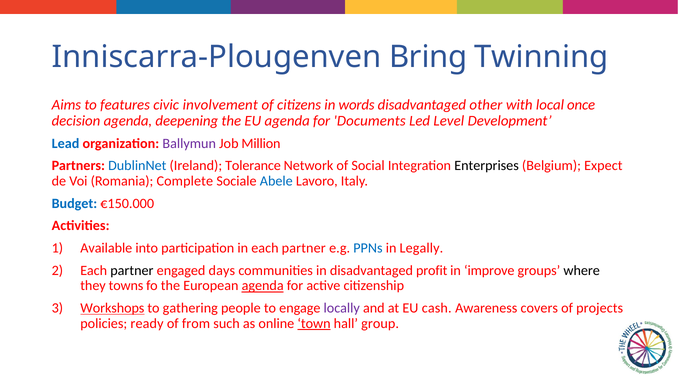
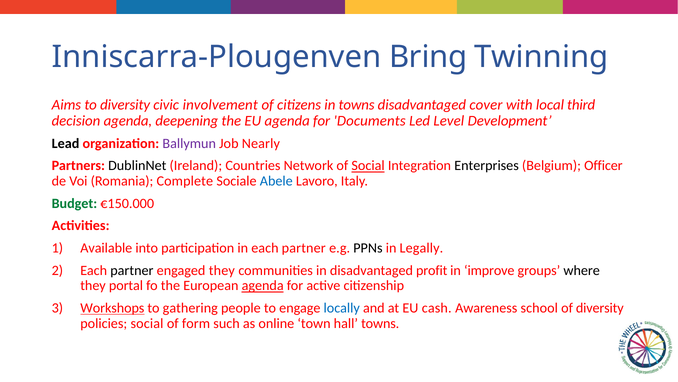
to features: features -> diversity
in words: words -> towns
other: other -> cover
once: once -> third
Lead colour: blue -> black
Million: Million -> Nearly
DublinNet colour: blue -> black
Tolerance: Tolerance -> Countries
Social at (368, 166) underline: none -> present
Expect: Expect -> Officer
Budget colour: blue -> green
PPNs colour: blue -> black
engaged days: days -> they
towns: towns -> portal
locally colour: purple -> blue
covers: covers -> school
of projects: projects -> diversity
policies ready: ready -> social
from: from -> form
town underline: present -> none
hall group: group -> towns
